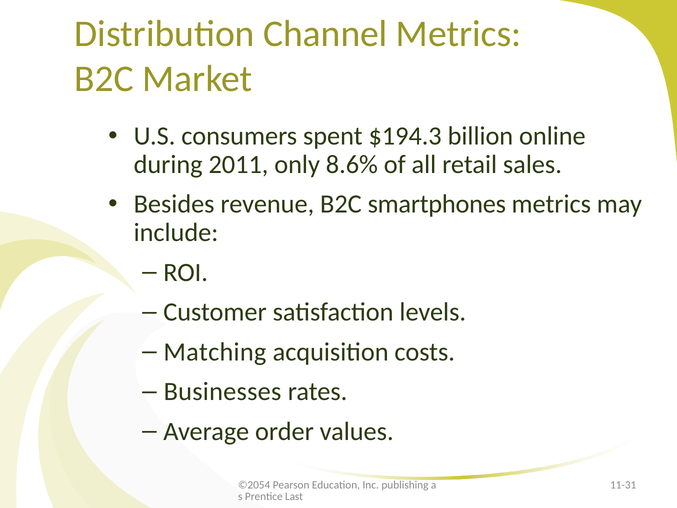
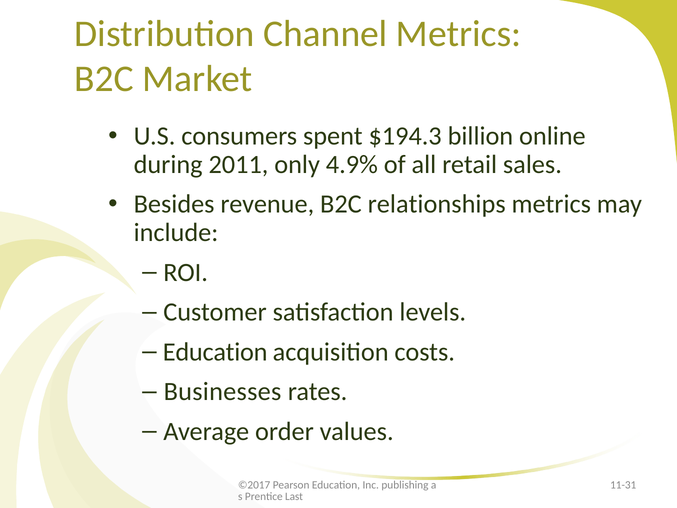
8.6%: 8.6% -> 4.9%
smartphones: smartphones -> relationships
Matching at (215, 352): Matching -> Education
©2054: ©2054 -> ©2017
